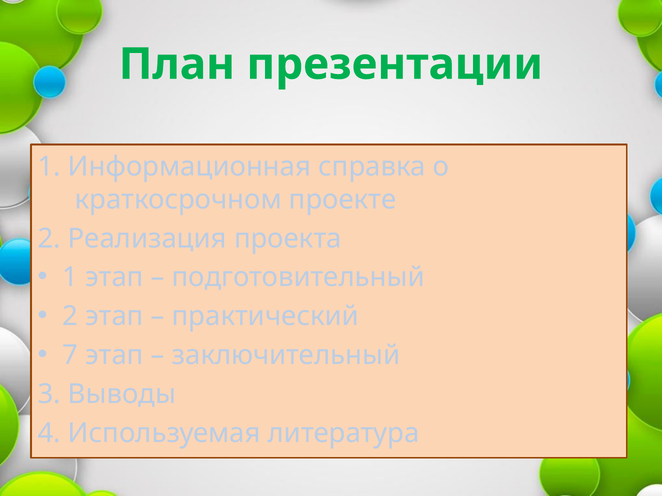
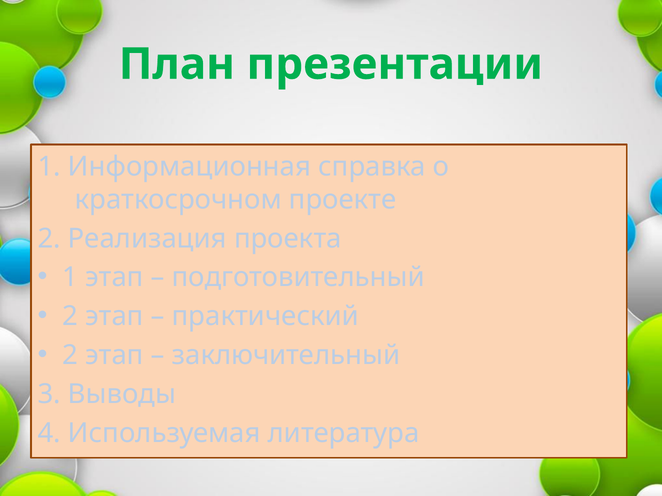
7 at (70, 356): 7 -> 2
